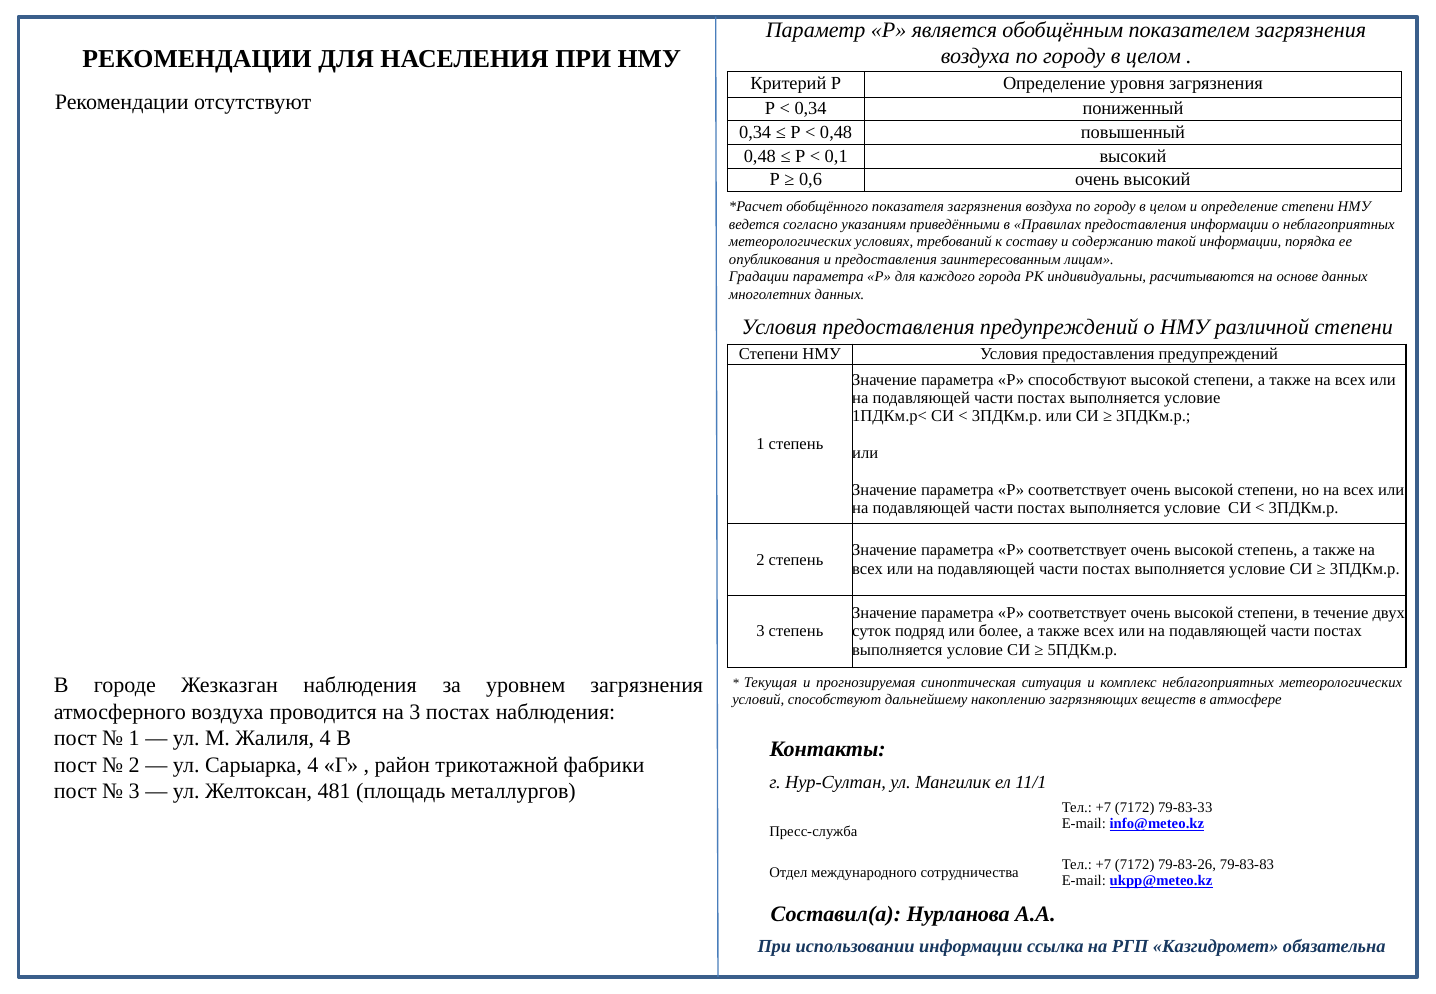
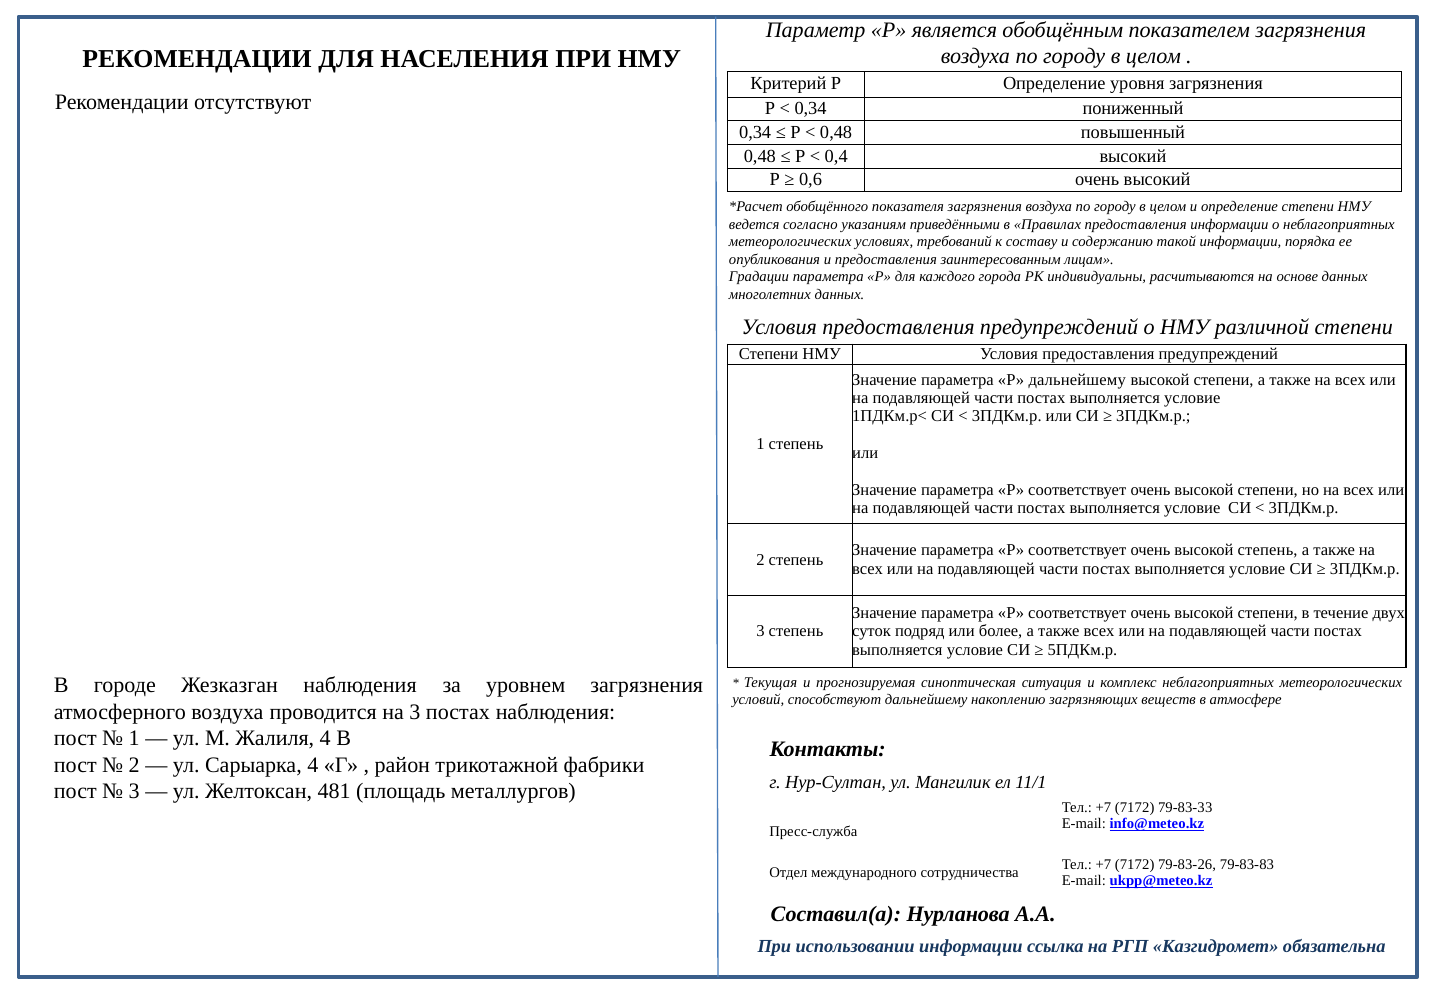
0,1: 0,1 -> 0,4
Р способствуют: способствуют -> дальнейшему
